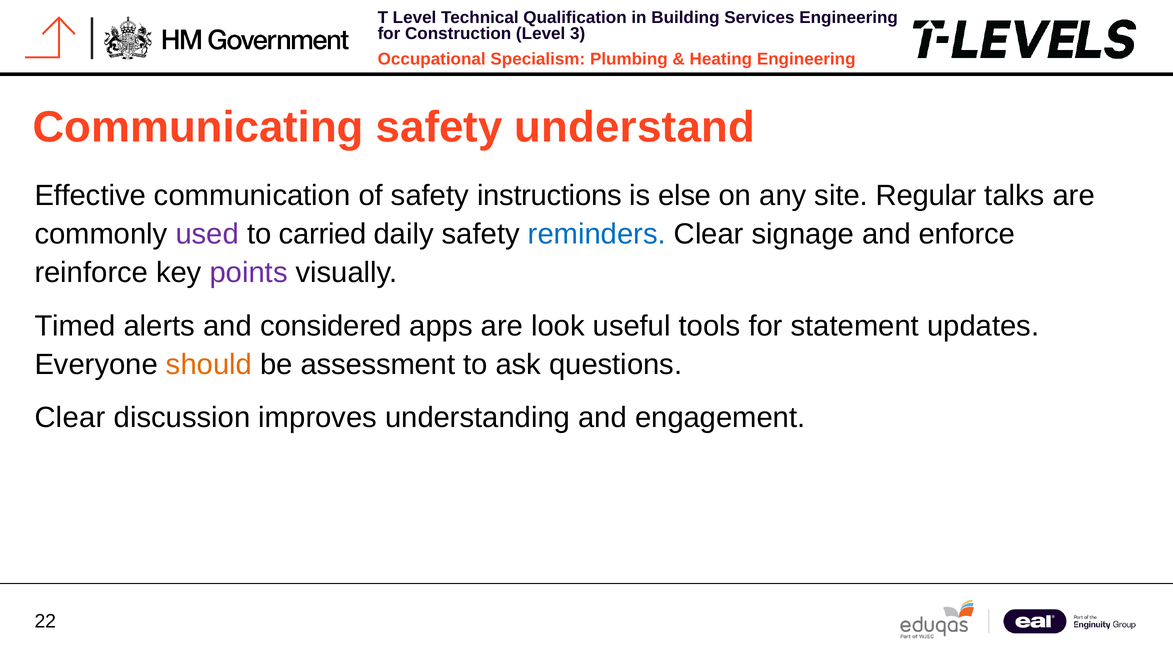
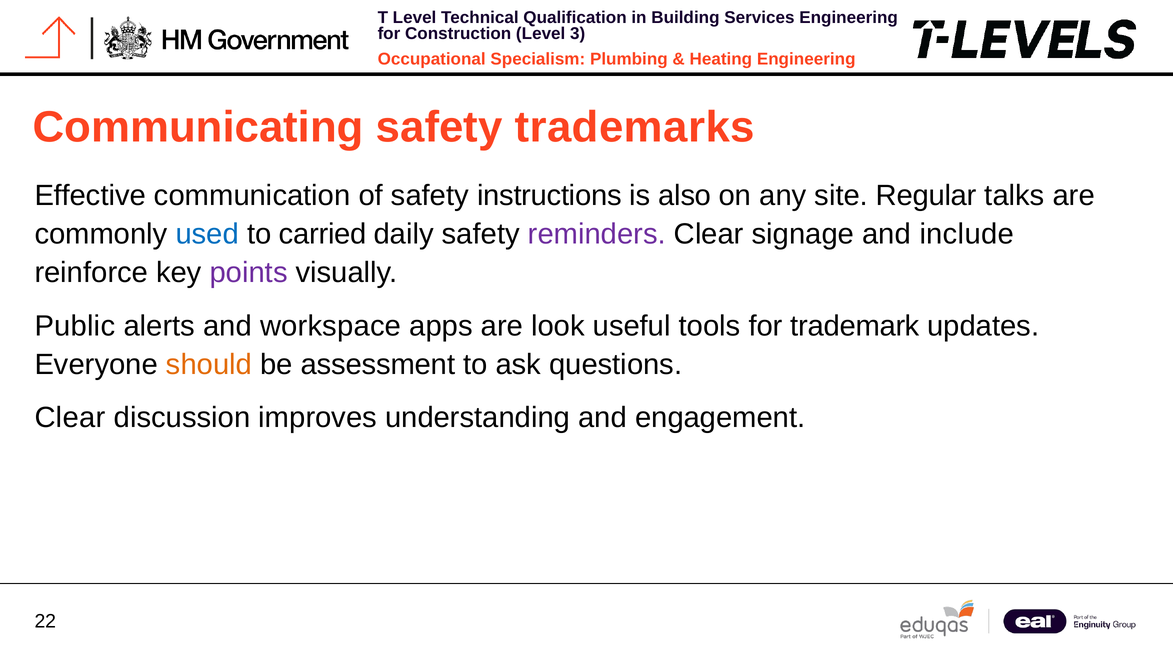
understand: understand -> trademarks
else: else -> also
used colour: purple -> blue
reminders colour: blue -> purple
enforce: enforce -> include
Timed: Timed -> Public
considered: considered -> workspace
statement: statement -> trademark
